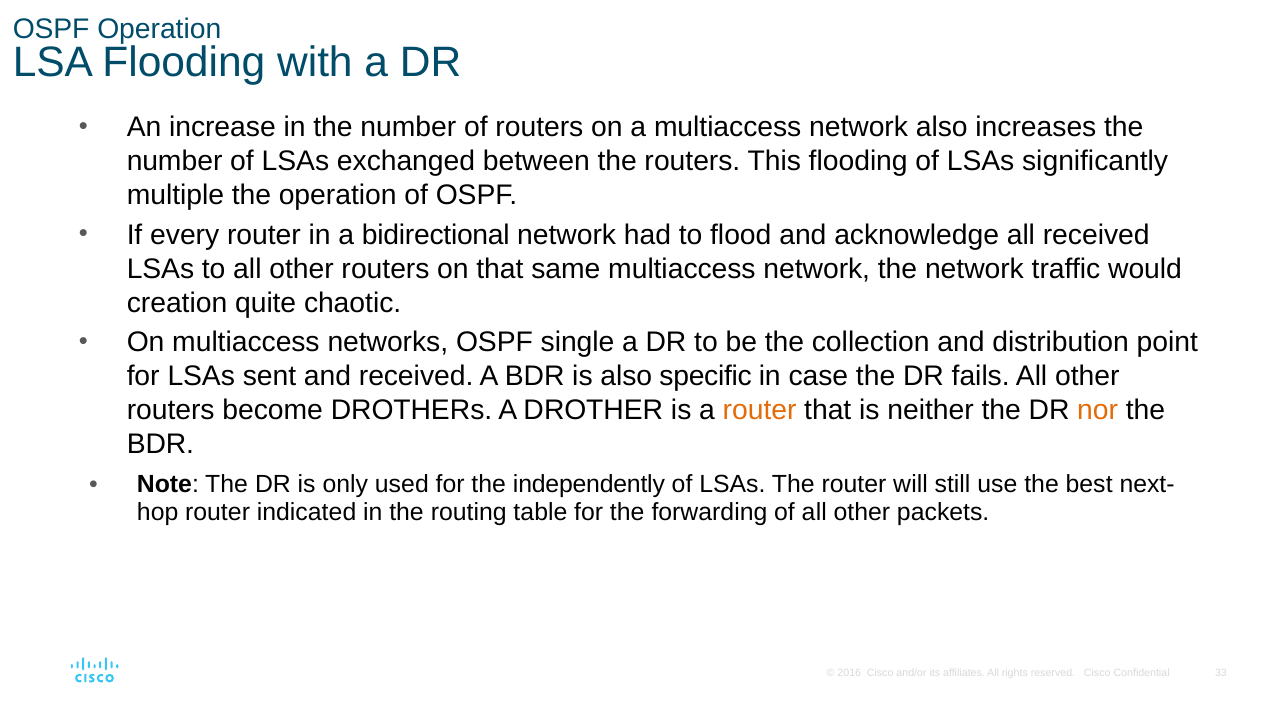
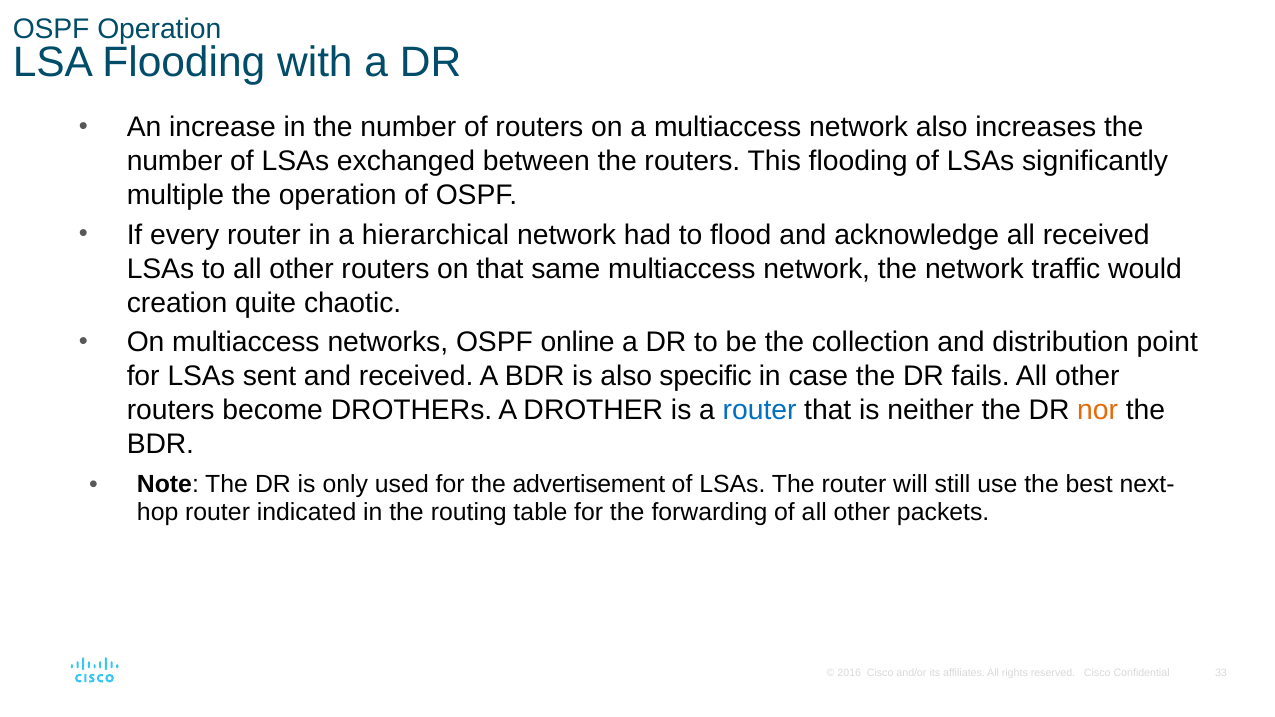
bidirectional: bidirectional -> hierarchical
single: single -> online
router at (760, 411) colour: orange -> blue
independently: independently -> advertisement
